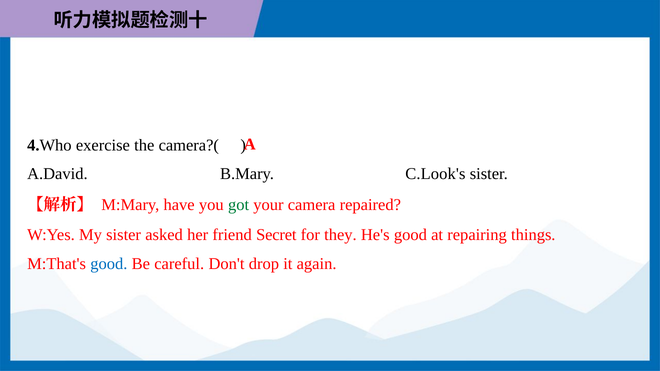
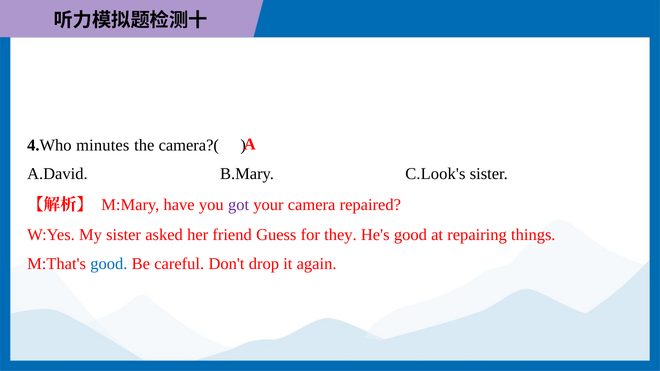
exercise: exercise -> minutes
got colour: green -> purple
Secret: Secret -> Guess
